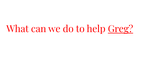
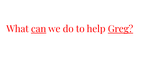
can underline: none -> present
